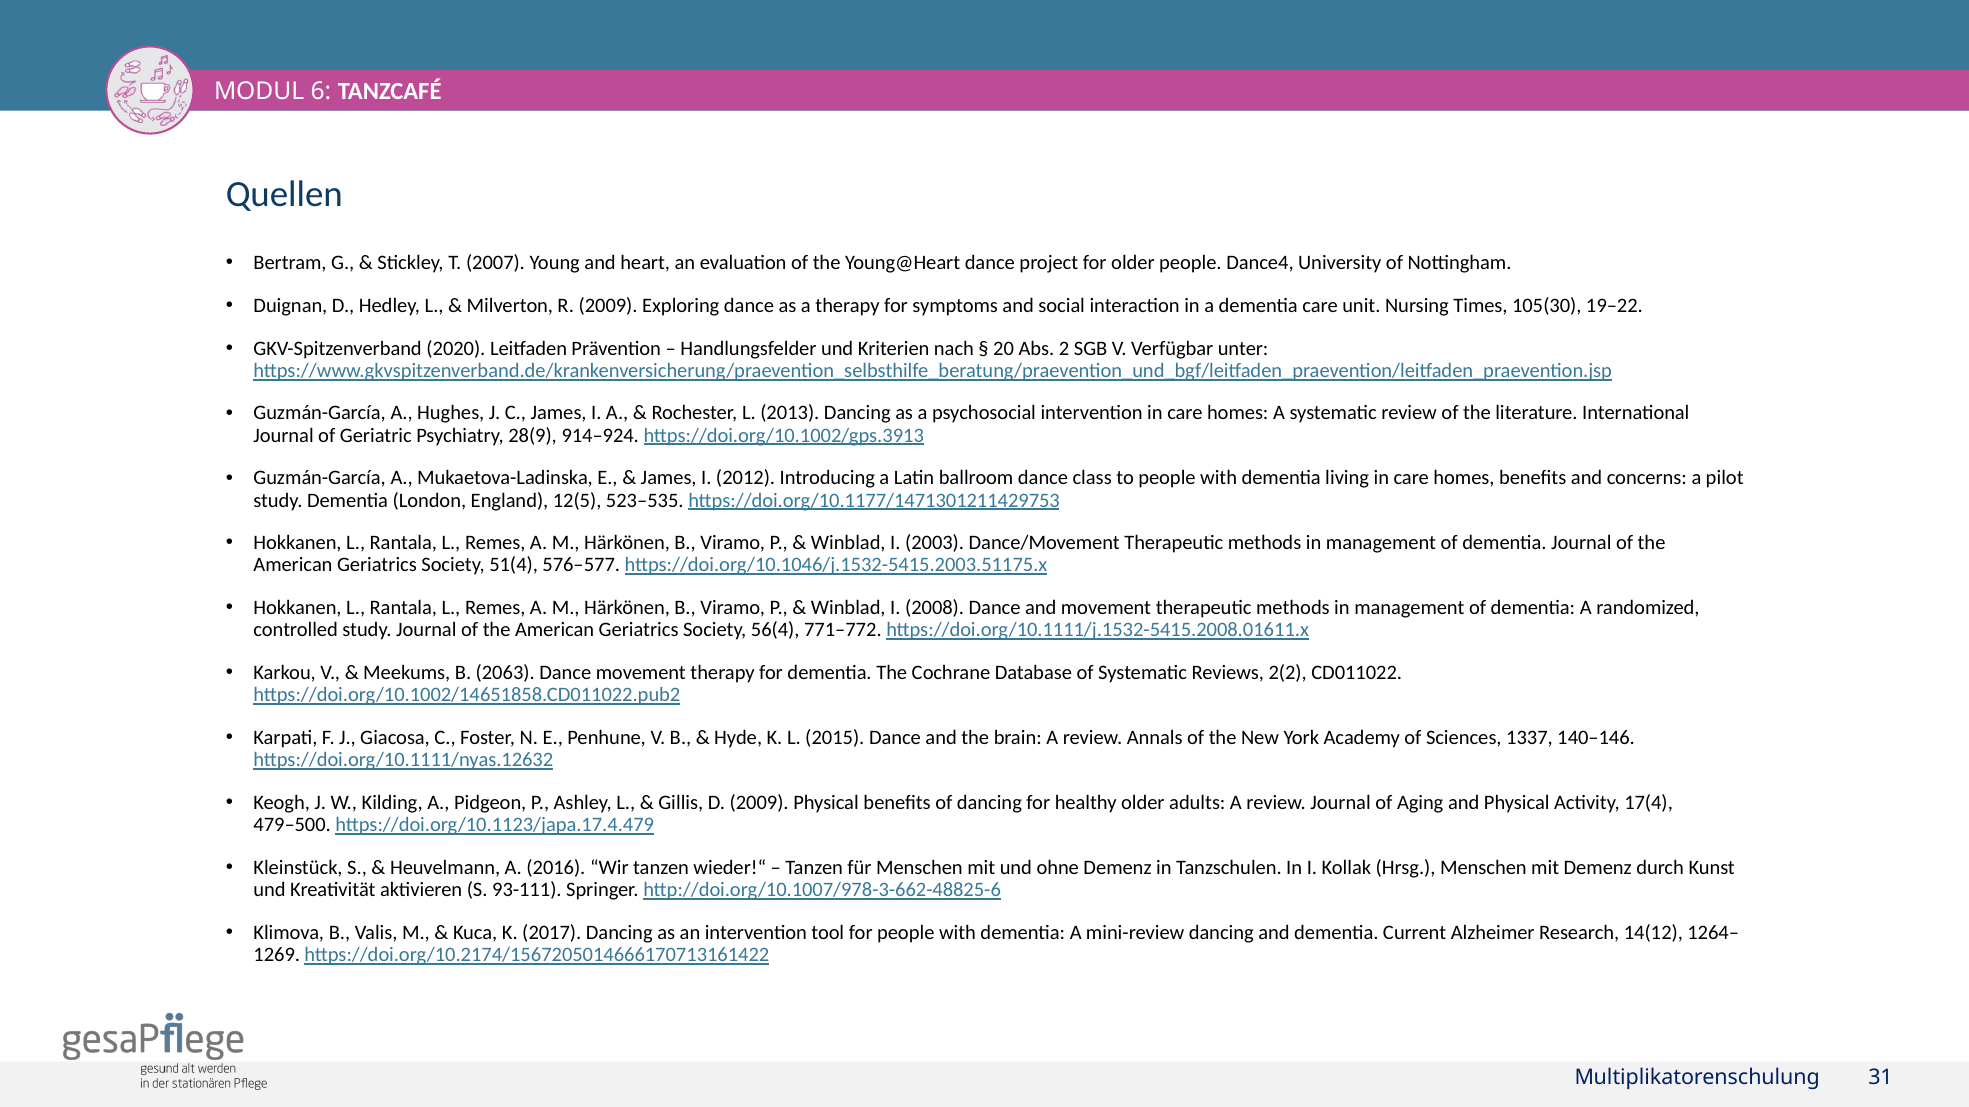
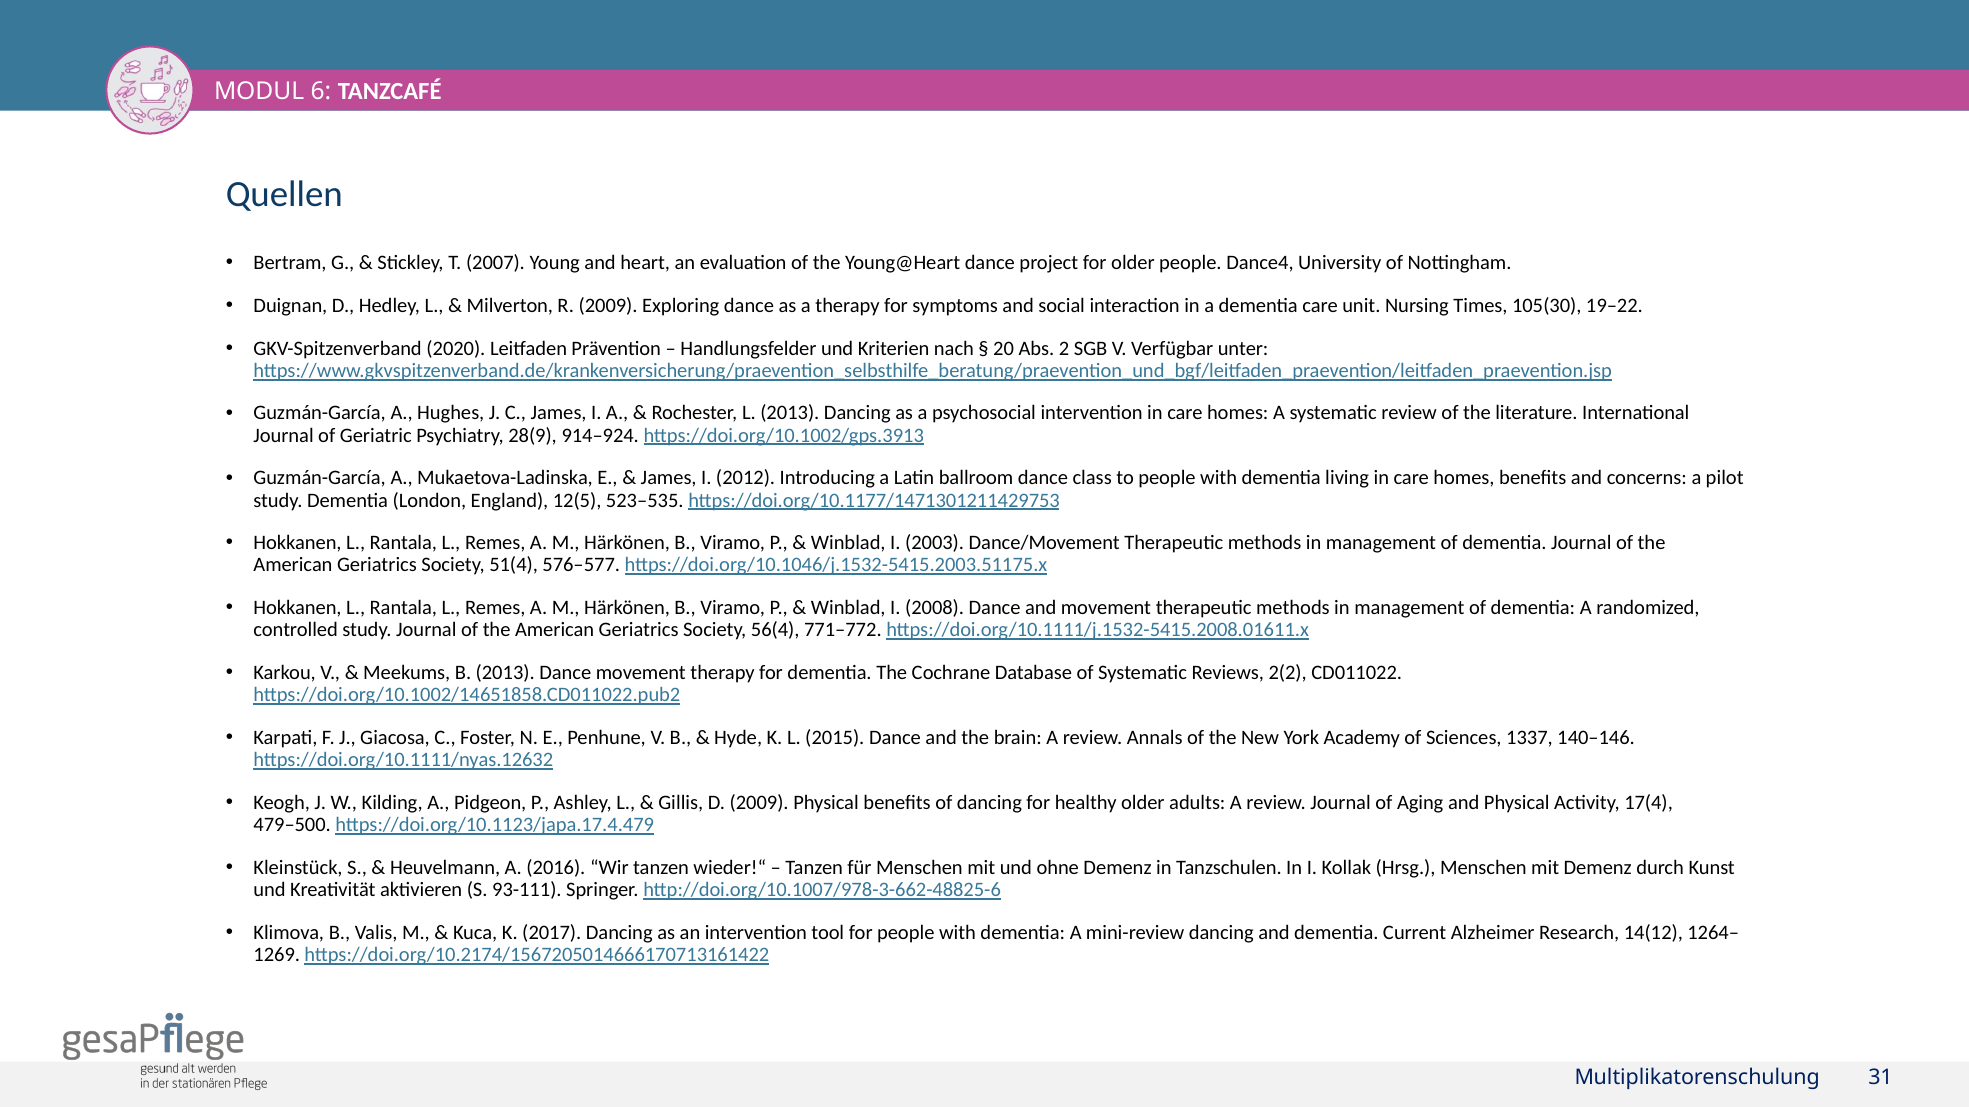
B 2063: 2063 -> 2013
